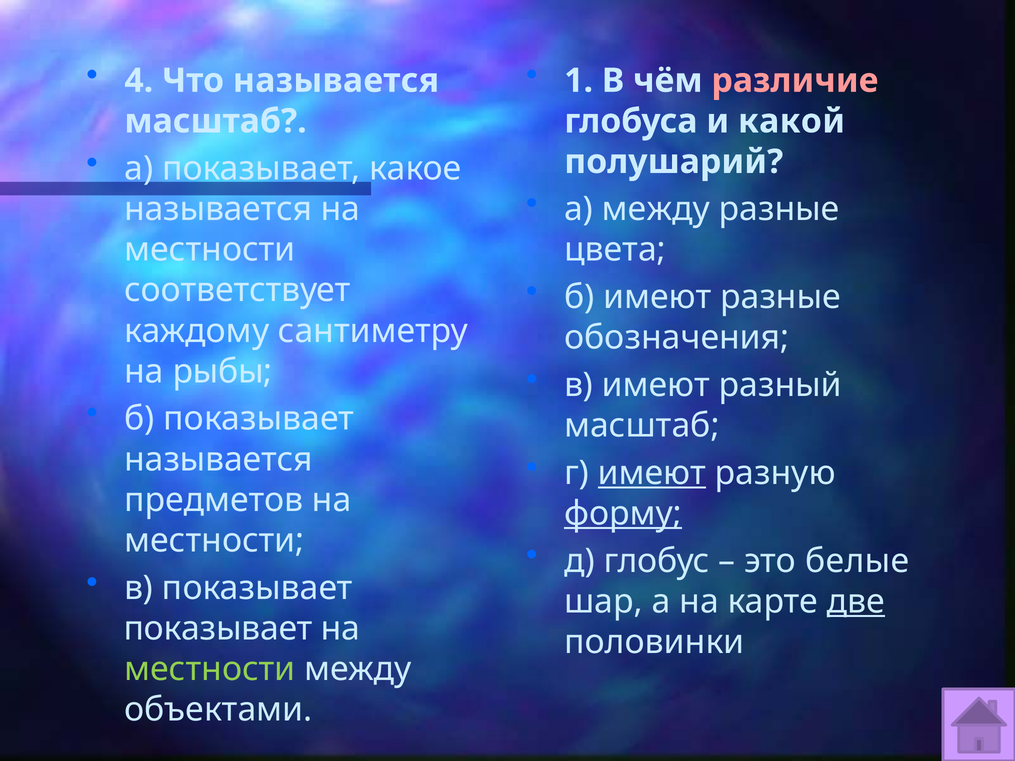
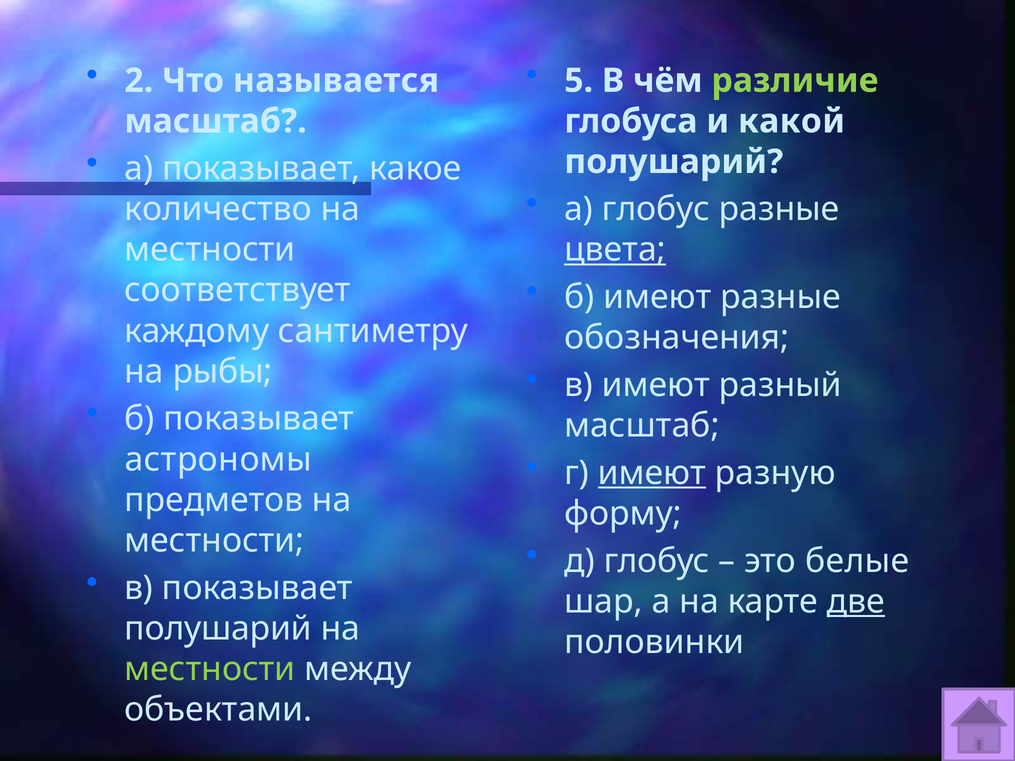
4: 4 -> 2
1: 1 -> 5
различие colour: pink -> light green
а между: между -> глобус
называется at (218, 209): называется -> количество
цвета underline: none -> present
называется at (219, 460): называется -> астрономы
форму underline: present -> none
показывает at (218, 629): показывает -> полушарий
